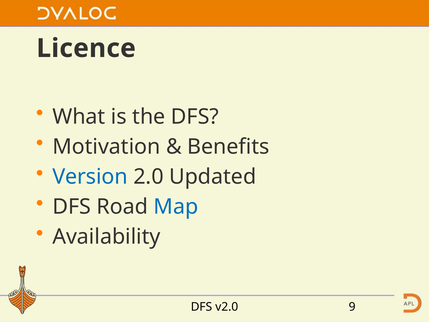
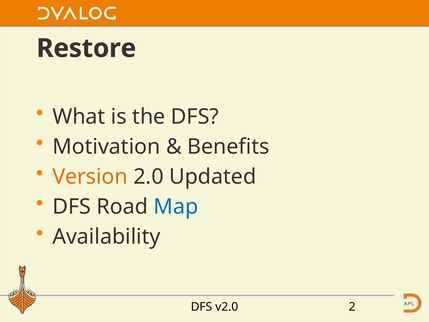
Licence: Licence -> Restore
Version colour: blue -> orange
9: 9 -> 2
